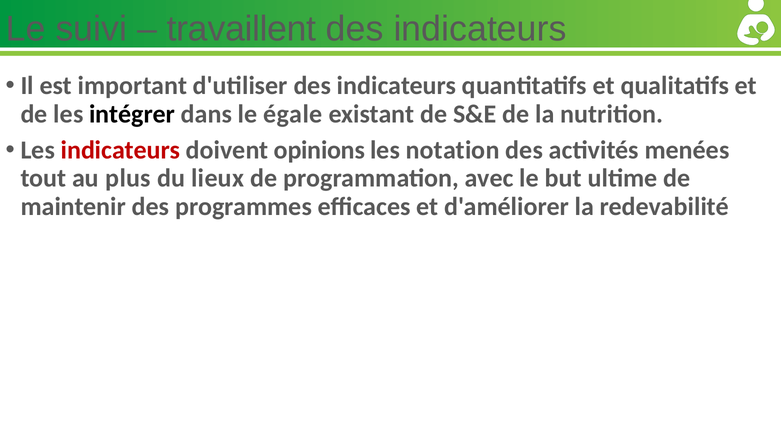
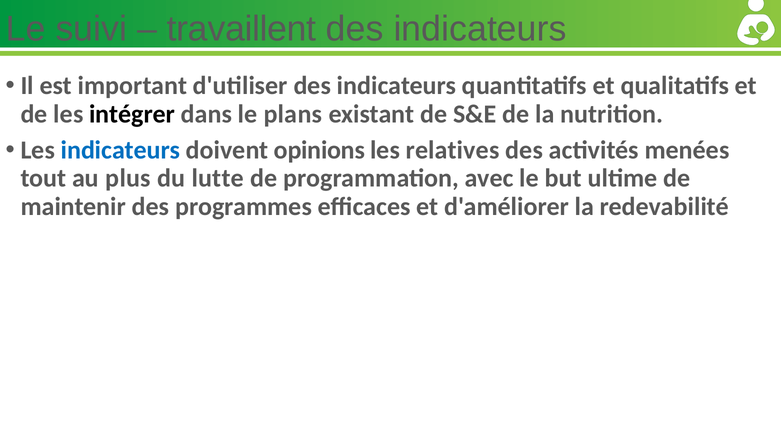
égale: égale -> plans
indicateurs at (121, 150) colour: red -> blue
notation: notation -> relatives
lieux: lieux -> lutte
